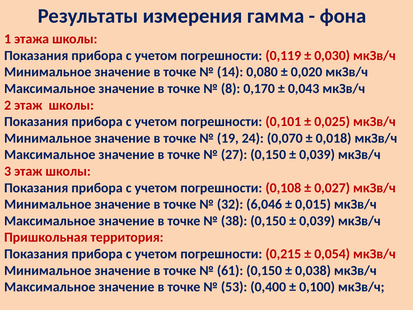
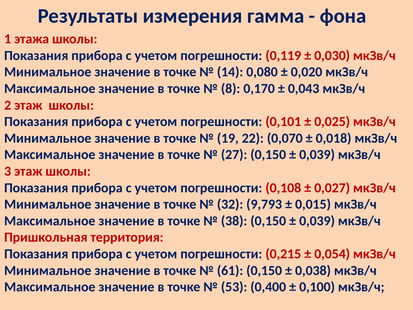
24: 24 -> 22
6,046: 6,046 -> 9,793
